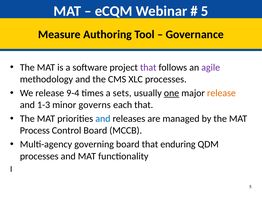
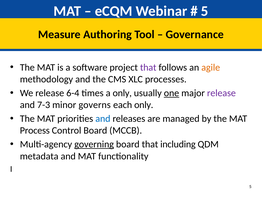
agile colour: purple -> orange
9-4: 9-4 -> 6-4
a sets: sets -> only
release at (221, 93) colour: orange -> purple
1-3: 1-3 -> 7-3
each that: that -> only
governing underline: none -> present
enduring: enduring -> including
processes at (39, 156): processes -> metadata
